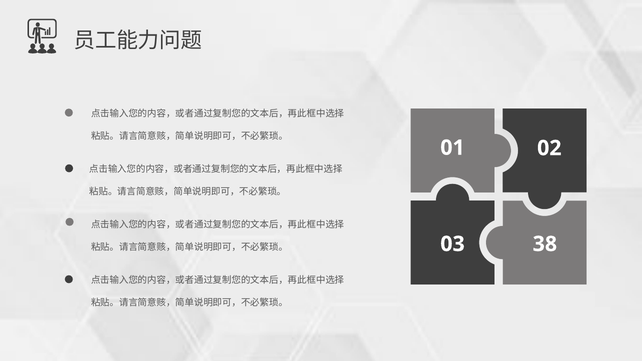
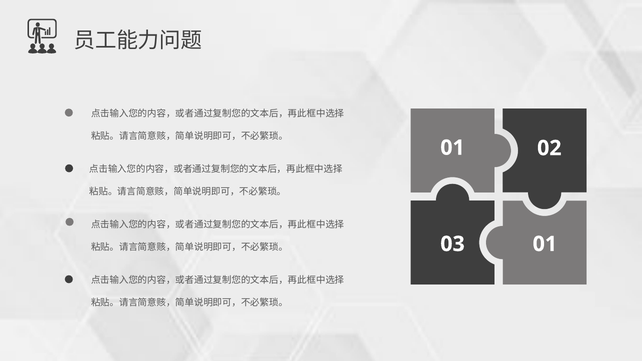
03 38: 38 -> 01
